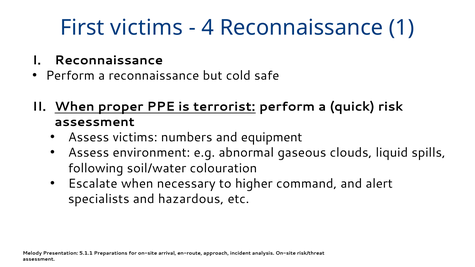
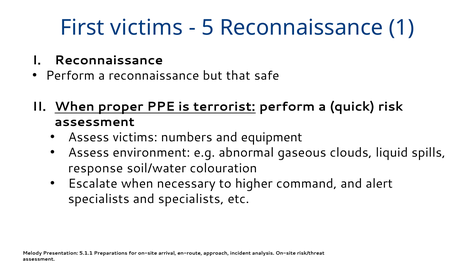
4: 4 -> 5
cold: cold -> that
following: following -> response
and hazardous: hazardous -> specialists
